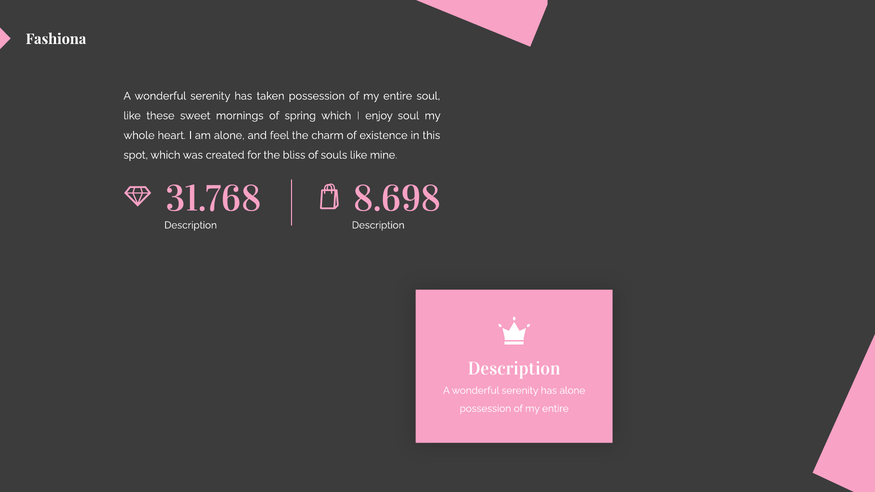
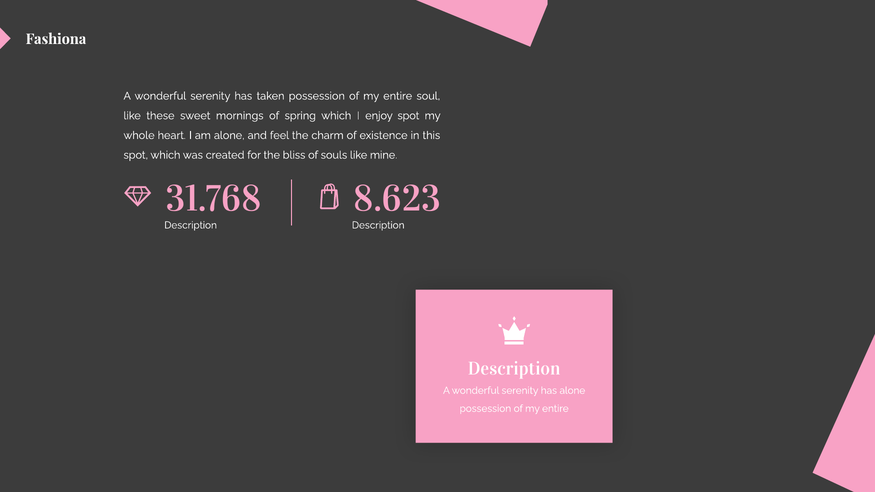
enjoy soul: soul -> spot
8.698: 8.698 -> 8.623
